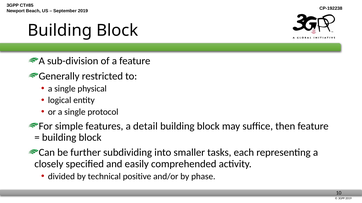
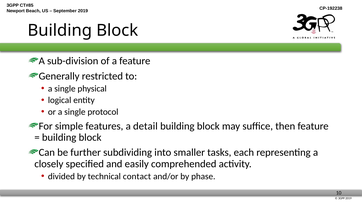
positive: positive -> contact
